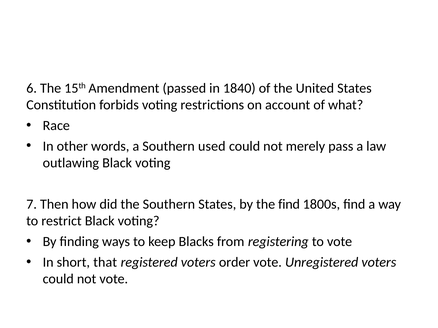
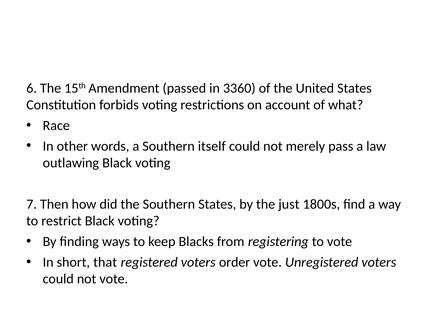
1840: 1840 -> 3360
used: used -> itself
the find: find -> just
